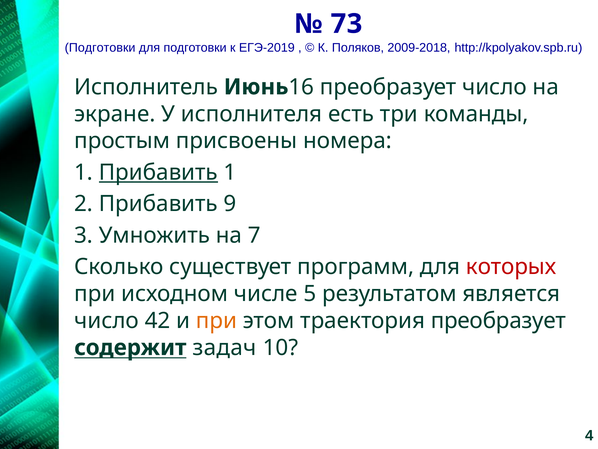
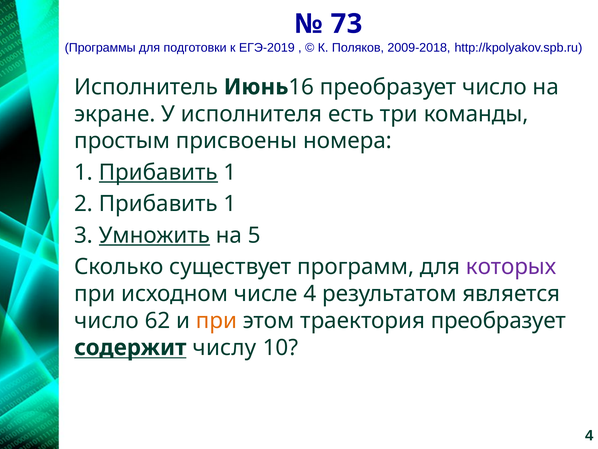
Подготовки at (100, 48): Подготовки -> Программы
2 Прибавить 9: 9 -> 1
Умножить underline: none -> present
7: 7 -> 5
которых colour: red -> purple
числе 5: 5 -> 4
42: 42 -> 62
задач: задач -> числу
